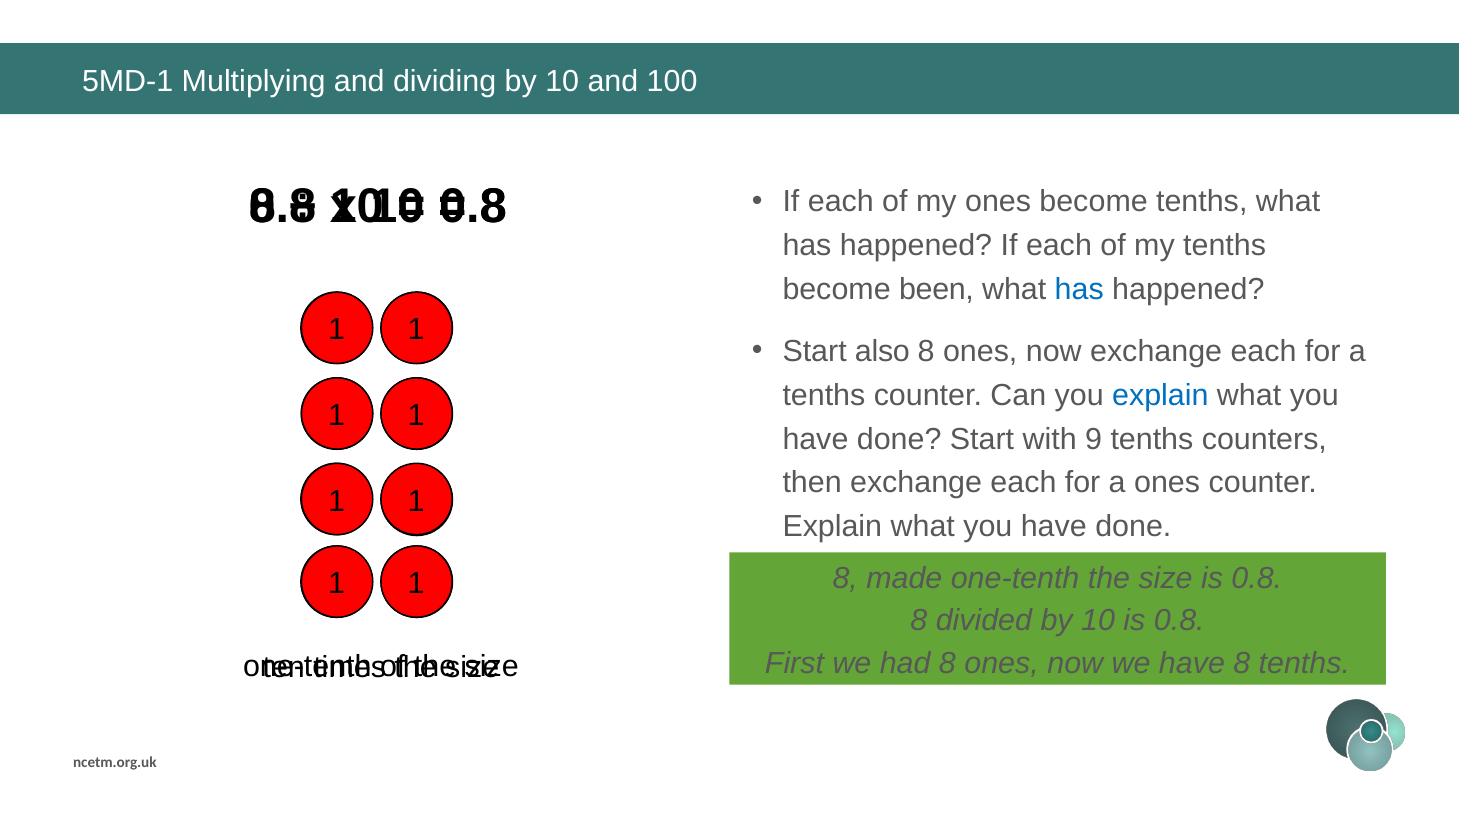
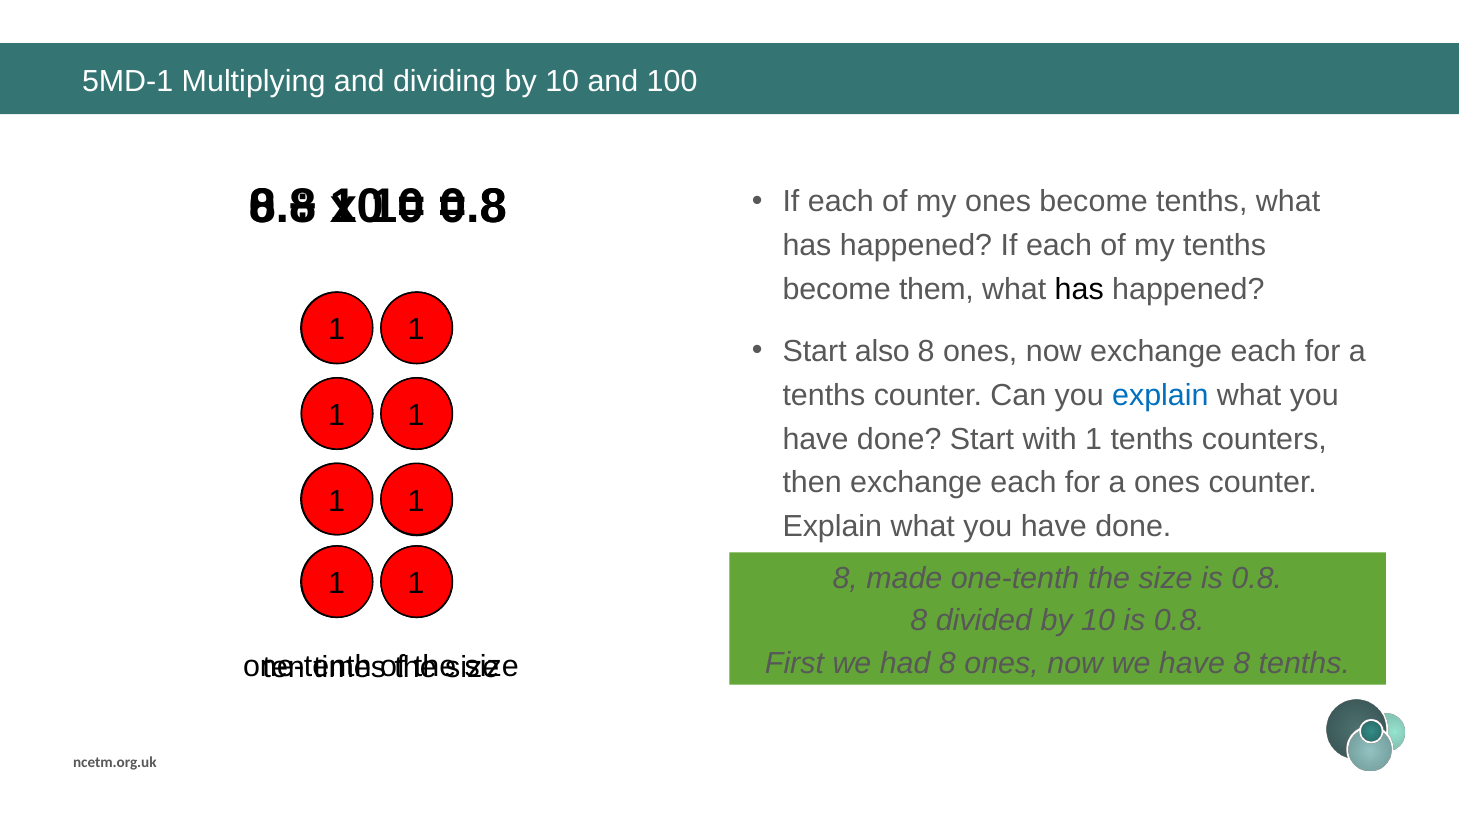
been: been -> them
has at (1079, 289) colour: blue -> black
with 9: 9 -> 1
